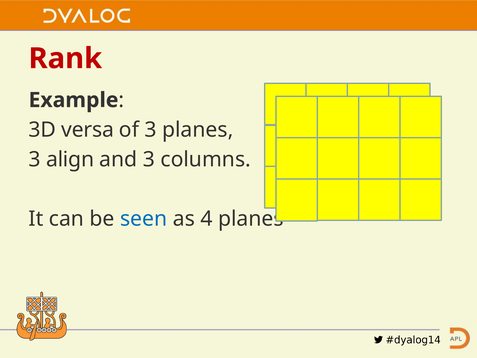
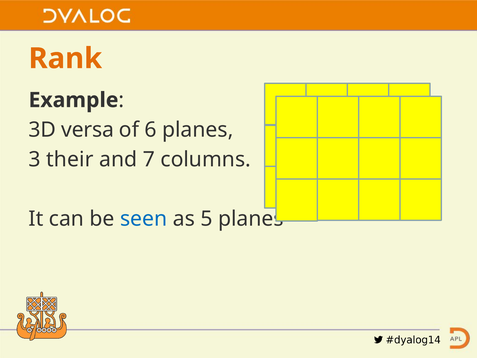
Rank colour: red -> orange
of 3: 3 -> 6
align: align -> their
and 3: 3 -> 7
4: 4 -> 5
